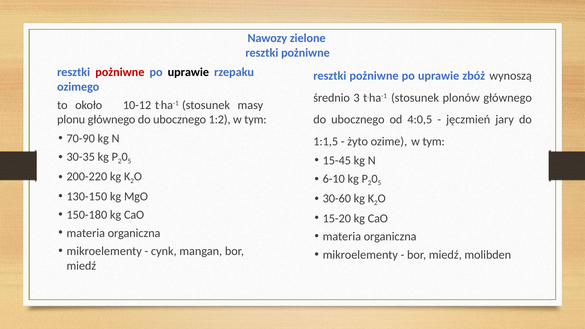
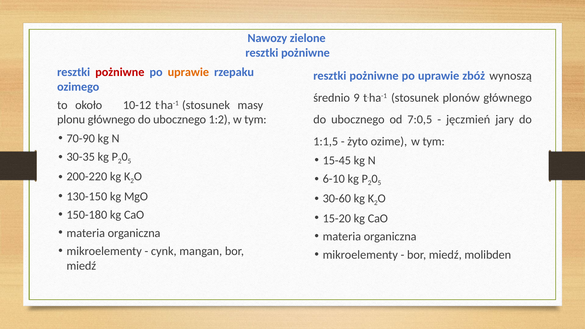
uprawie at (188, 72) colour: black -> orange
3: 3 -> 9
4:0,5: 4:0,5 -> 7:0,5
